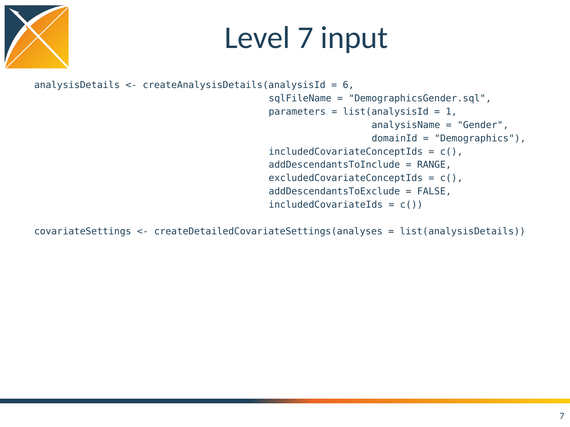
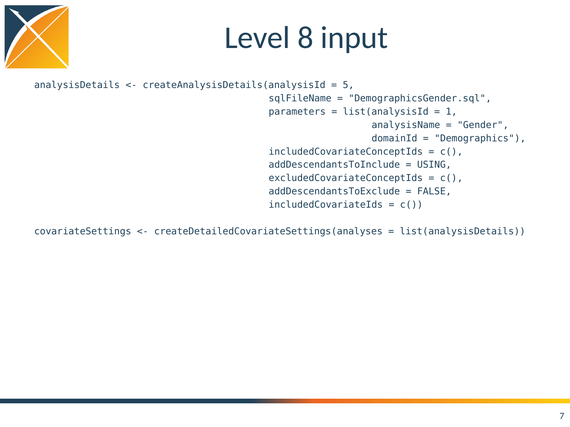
Level 7: 7 -> 8
6: 6 -> 5
RANGE: RANGE -> USING
